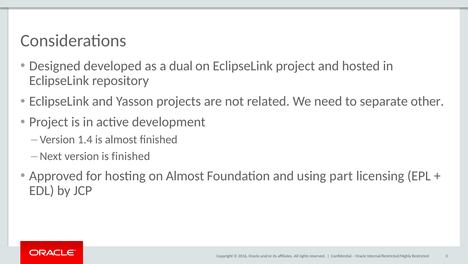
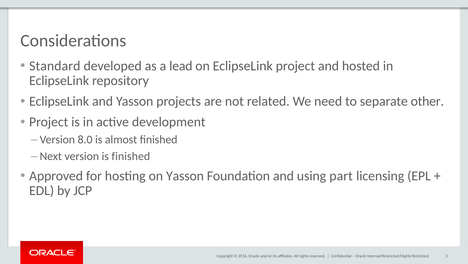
Designed: Designed -> Standard
dual: dual -> lead
1.4: 1.4 -> 8.0
on Almost: Almost -> Yasson
